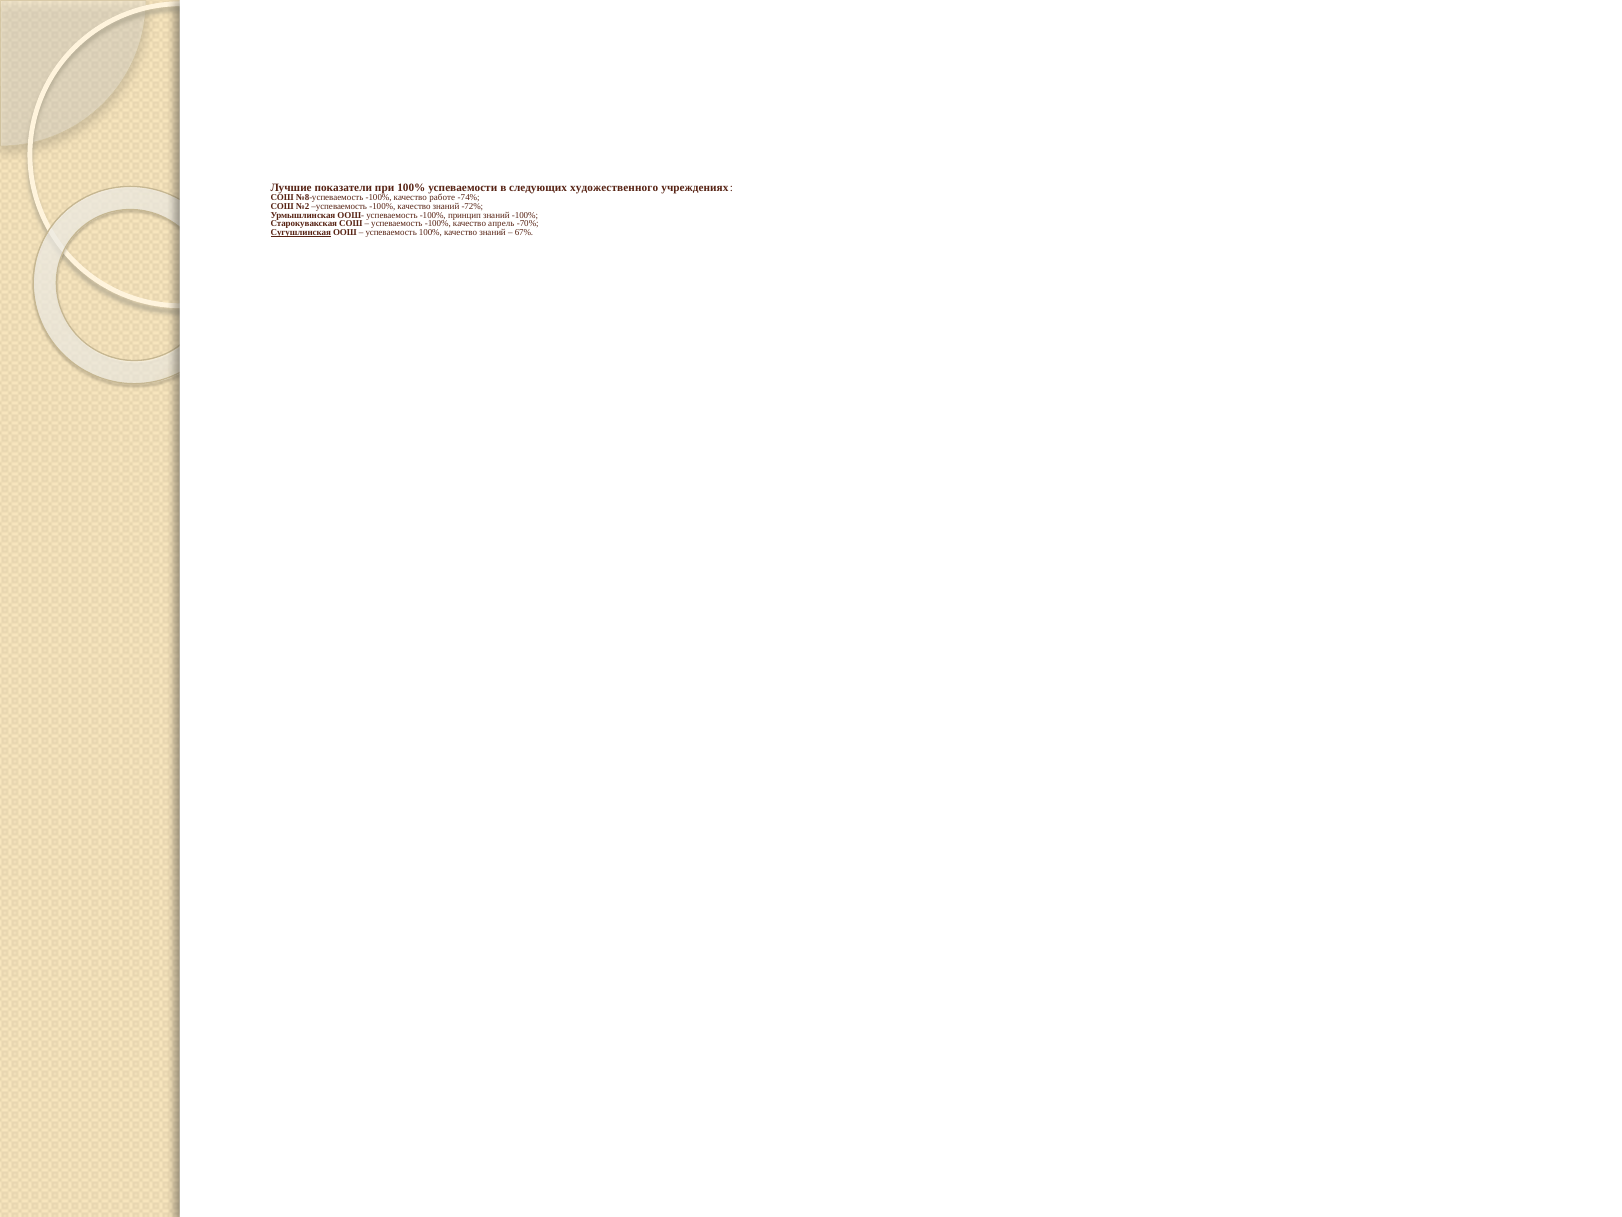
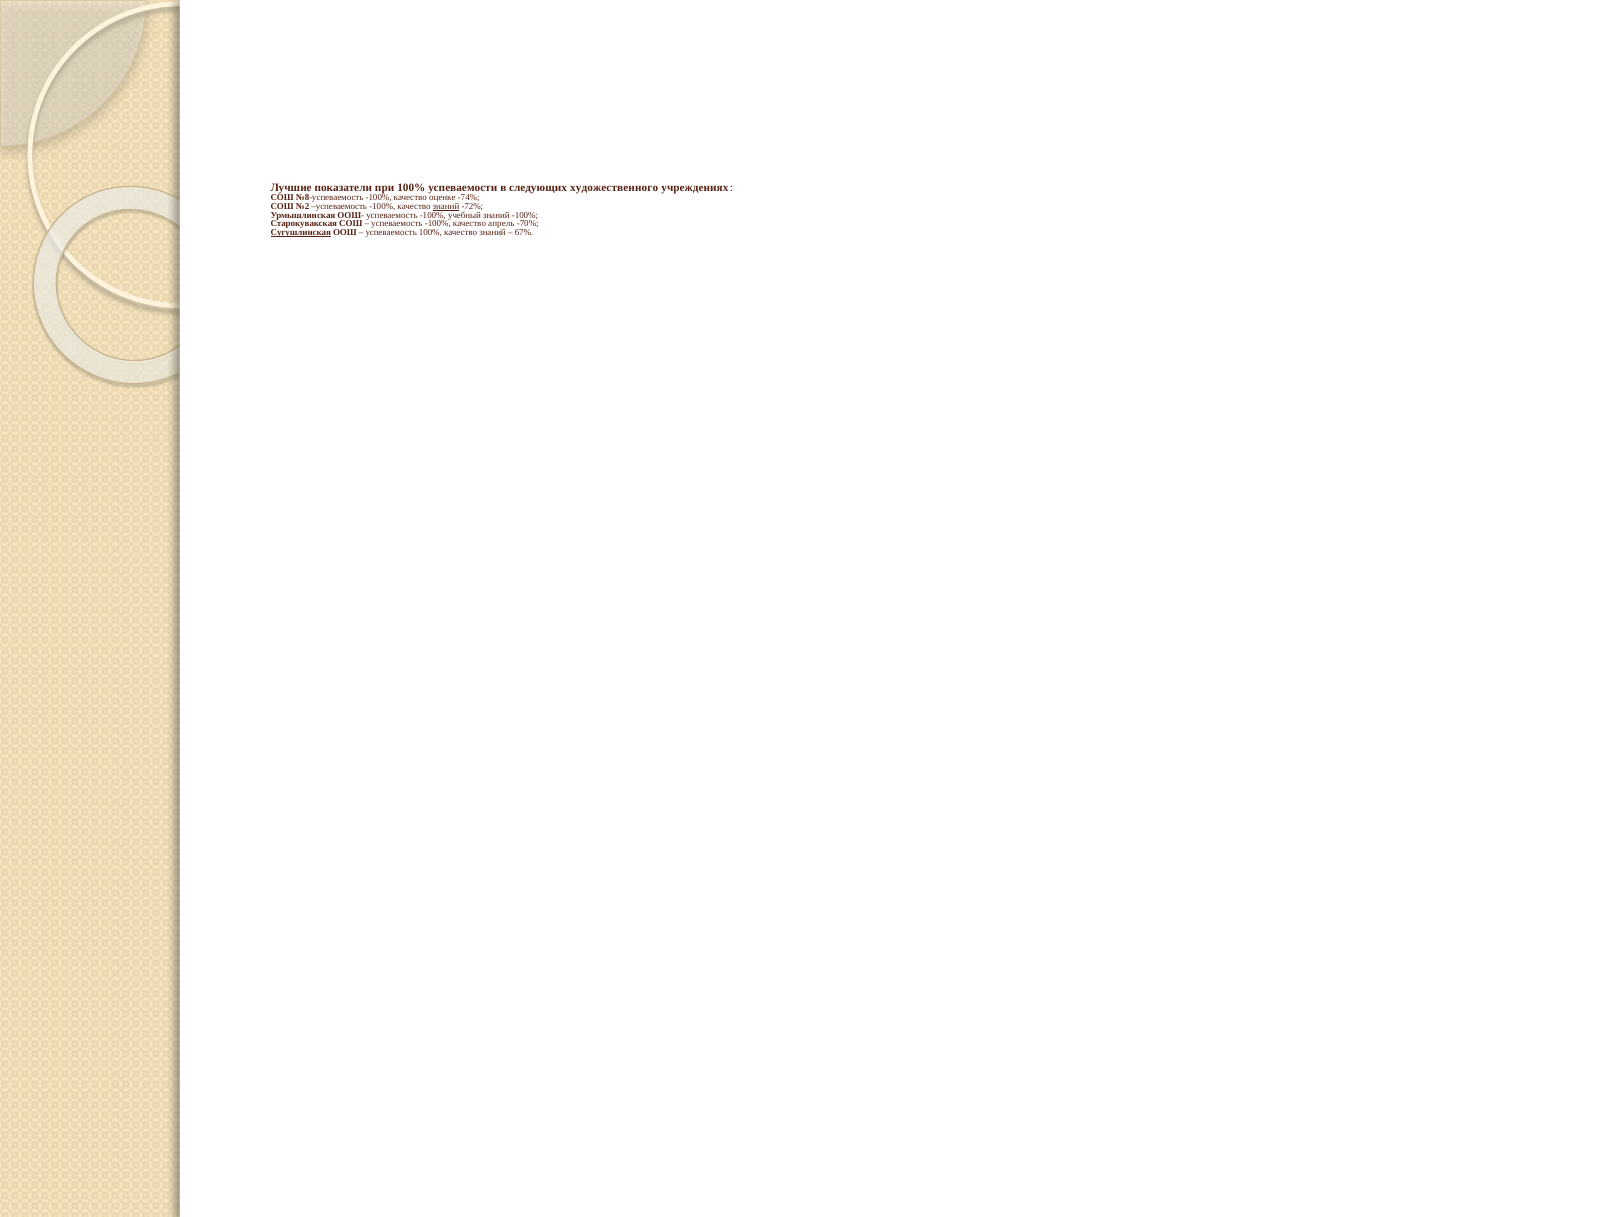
работе: работе -> оценке
знаний at (446, 206) underline: none -> present
принцип: принцип -> учебный
